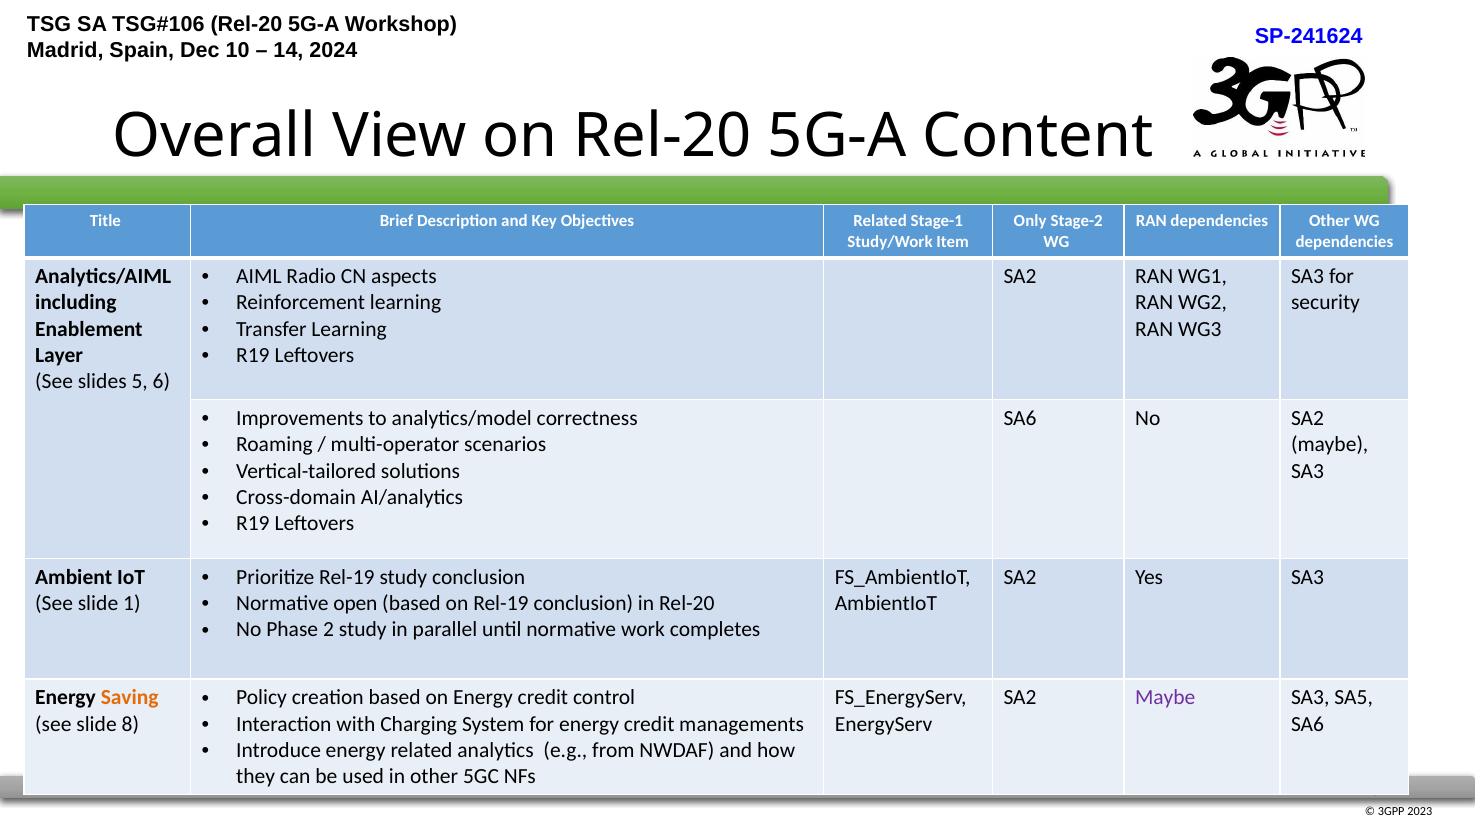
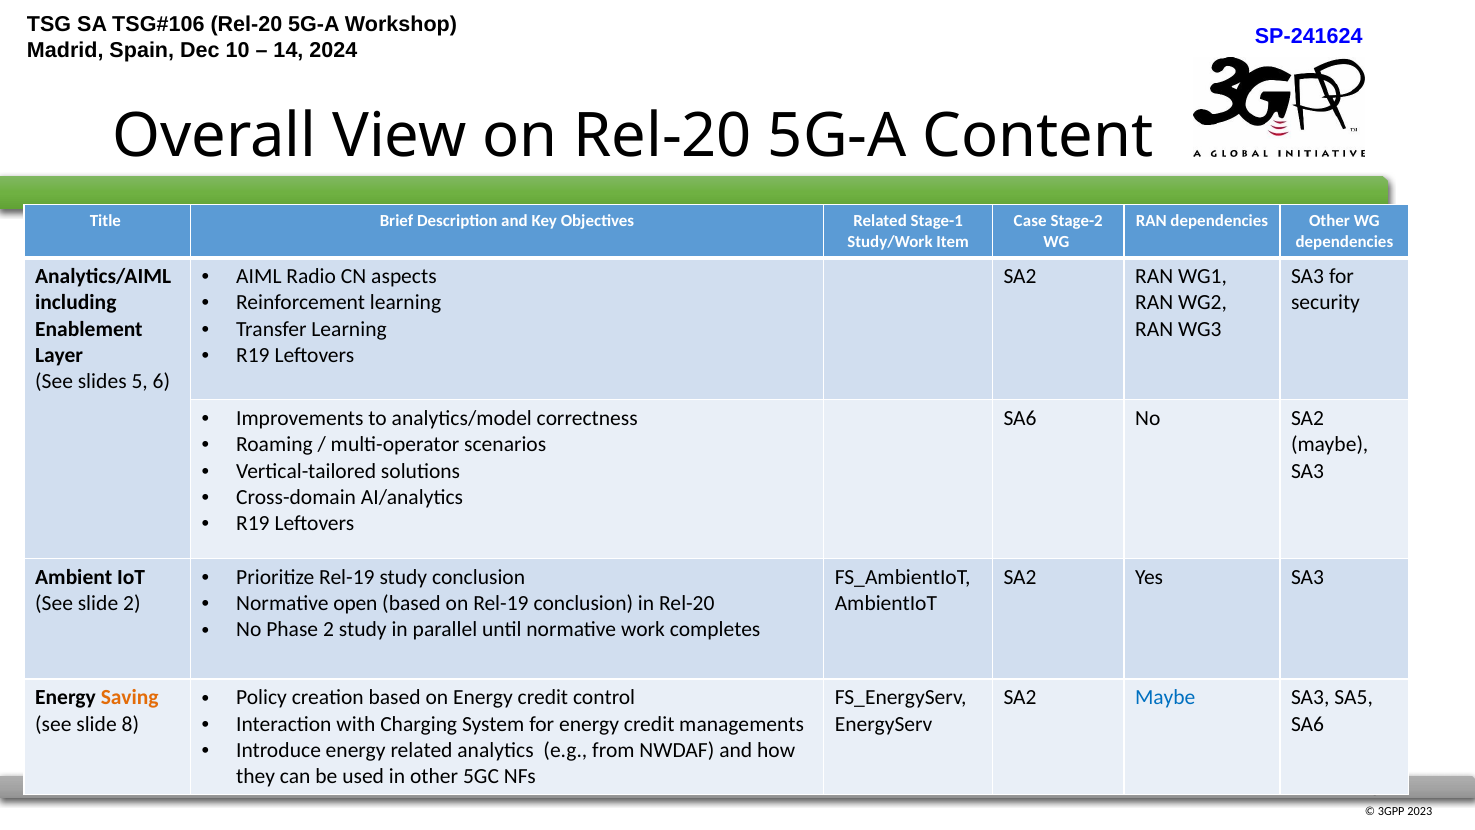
Only: Only -> Case
slide 1: 1 -> 2
Maybe at (1165, 698) colour: purple -> blue
